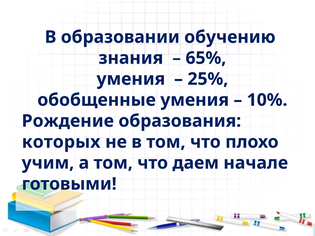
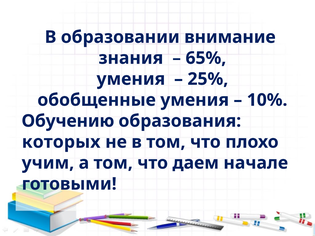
обучению: обучению -> внимание
Рождение: Рождение -> Обучению
